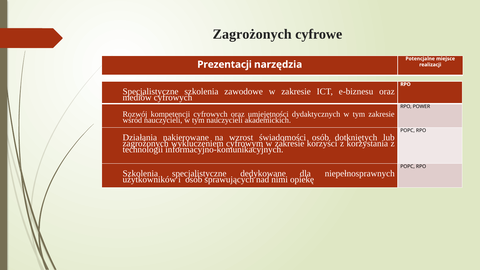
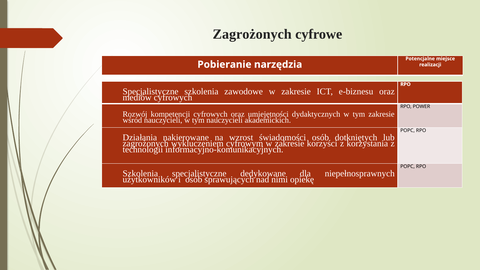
Prezentacji: Prezentacji -> Pobieranie
